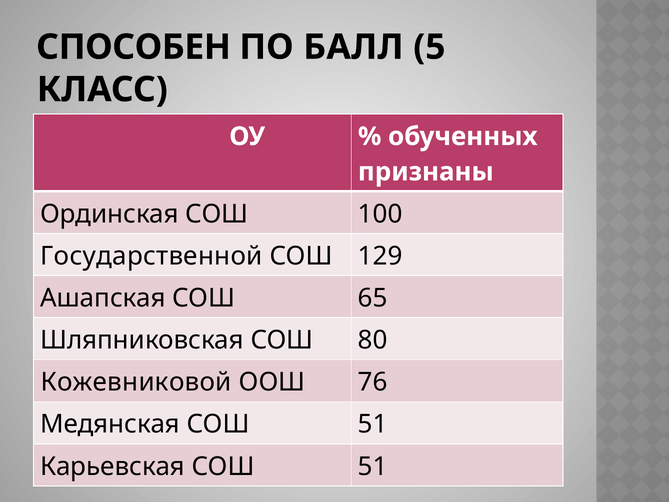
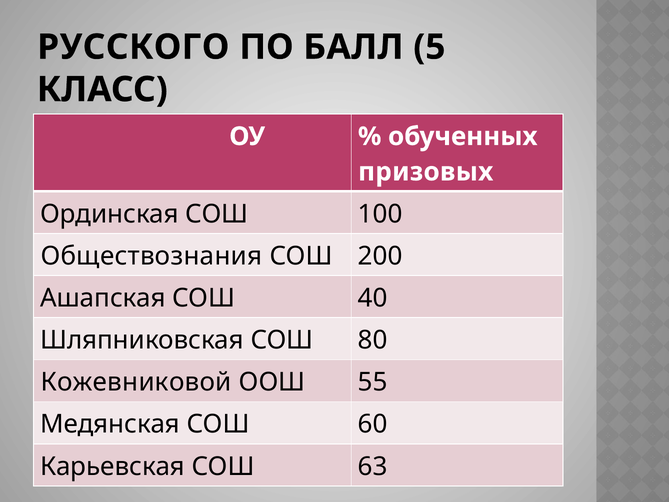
СПОСОБЕН: СПОСОБЕН -> РУССКОГО
признаны: признаны -> призовых
Государственной: Государственной -> Обществознания
129: 129 -> 200
65: 65 -> 40
76: 76 -> 55
Медянская СОШ 51: 51 -> 60
Карьевская СОШ 51: 51 -> 63
